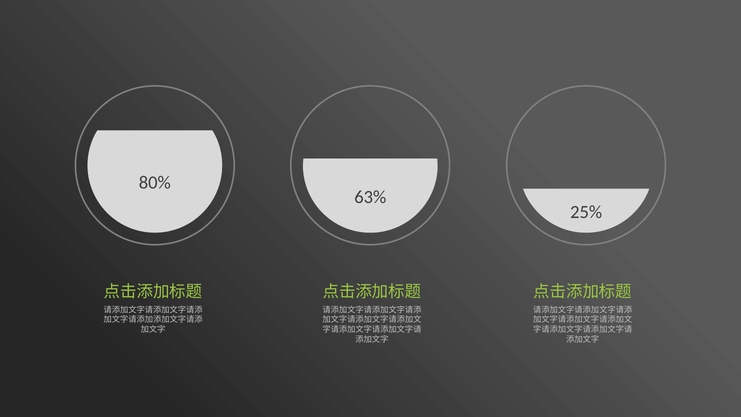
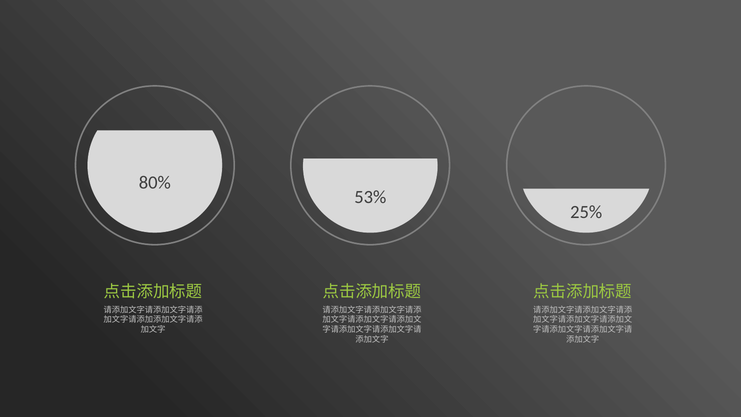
63%: 63% -> 53%
